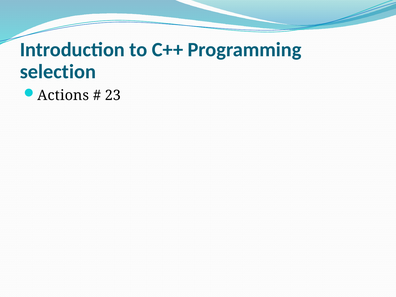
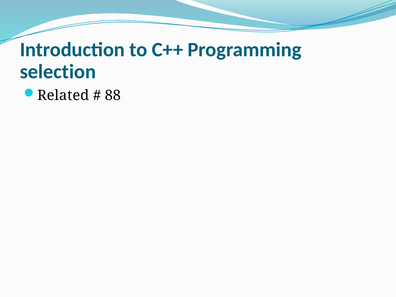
Actions: Actions -> Related
23: 23 -> 88
